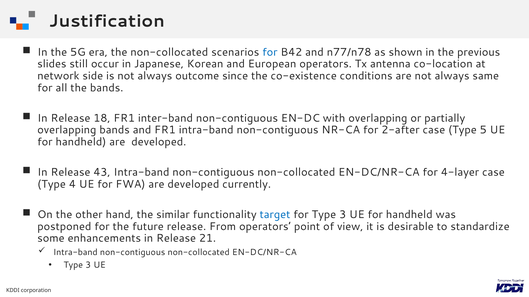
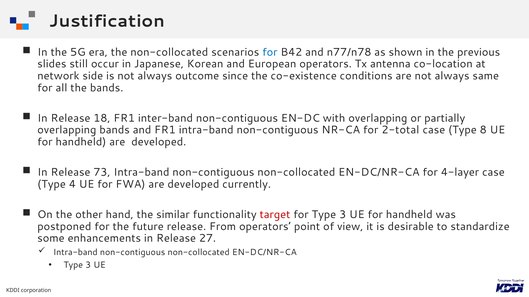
2-after: 2-after -> 2-total
5: 5 -> 8
43: 43 -> 73
target colour: blue -> red
21: 21 -> 27
